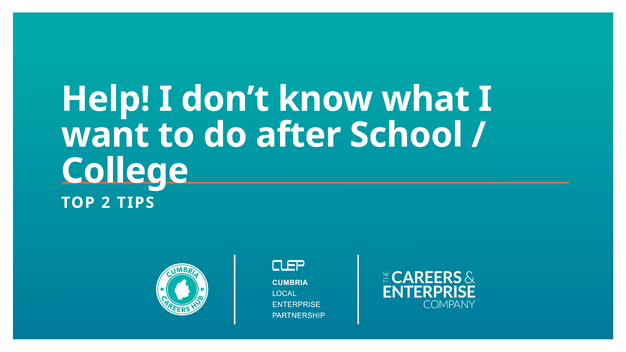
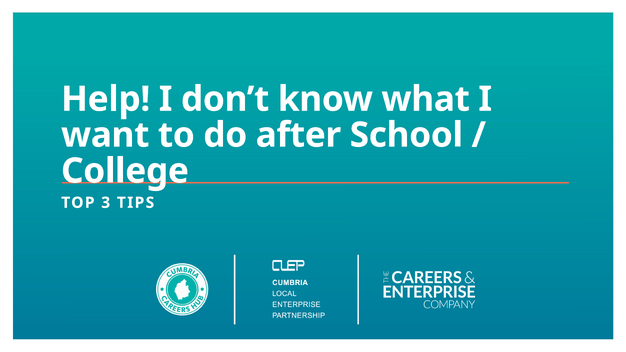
2: 2 -> 3
